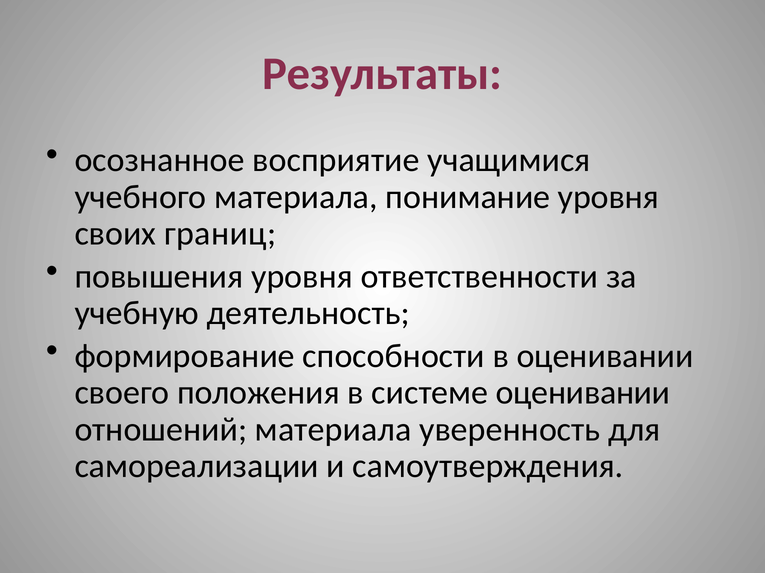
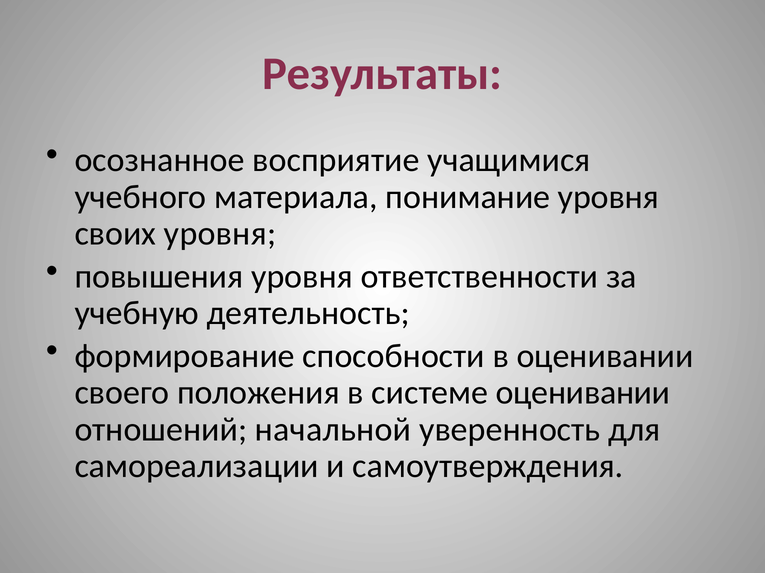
своих границ: границ -> уровня
отношений материала: материала -> начальной
